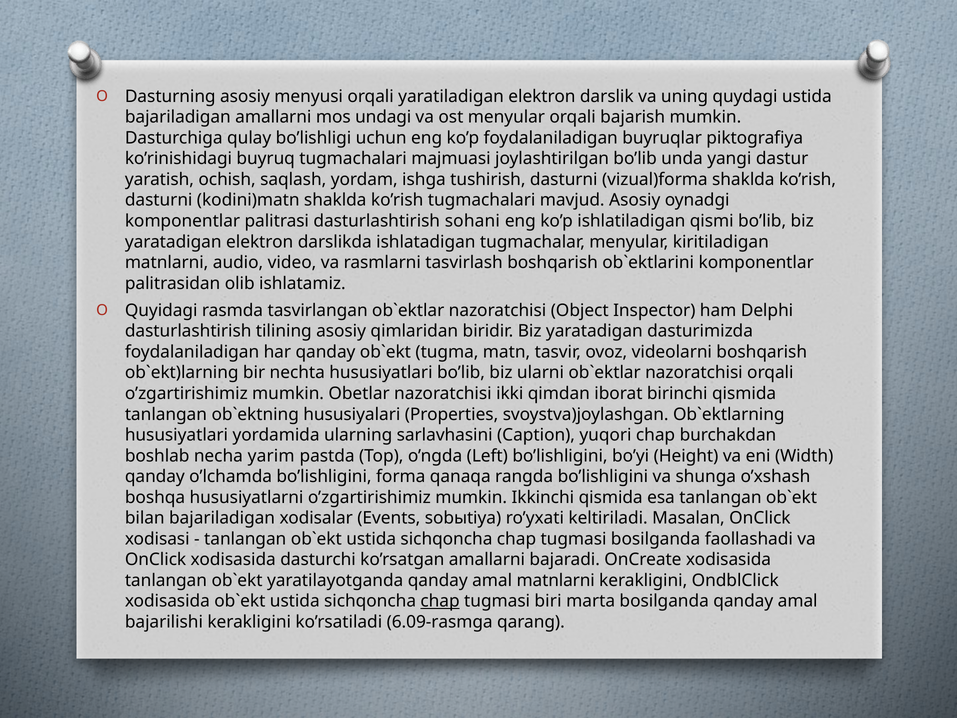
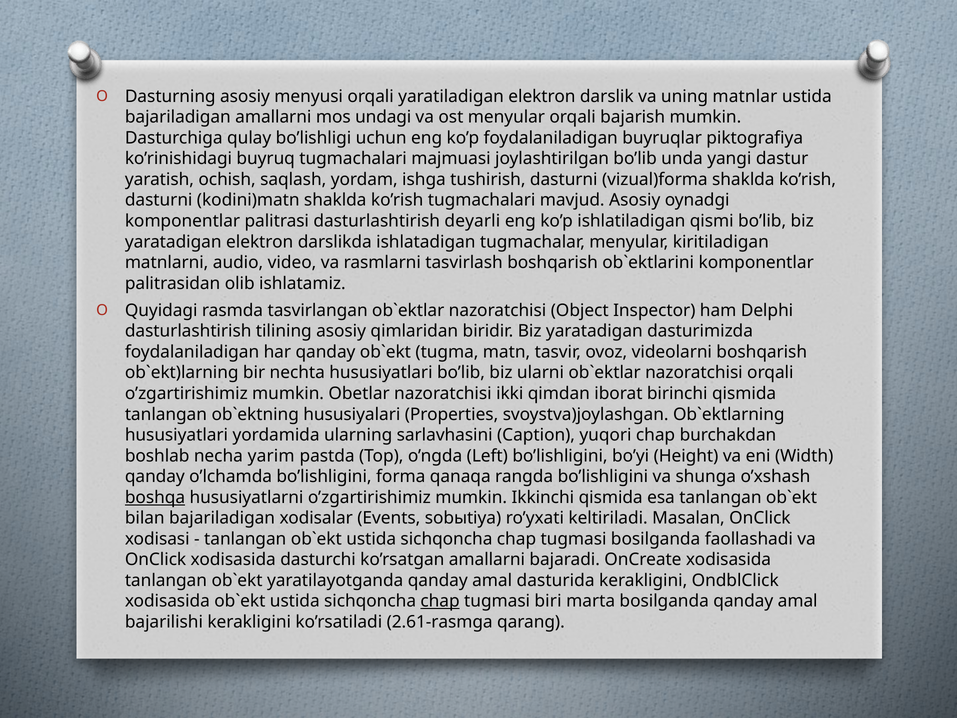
quydagi: quydagi -> matnlar
sohani: sohani -> deyarli
boshqa underline: none -> present
amal matnlarni: matnlarni -> dasturida
6.09-rasmga: 6.09-rasmga -> 2.61-rasmga
